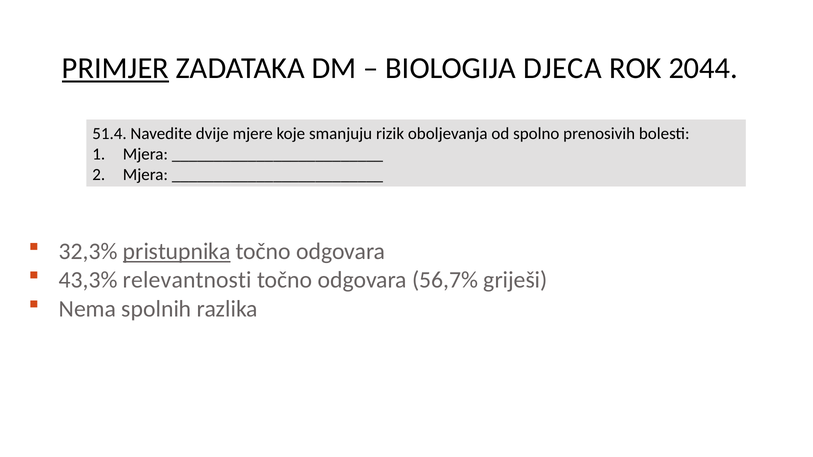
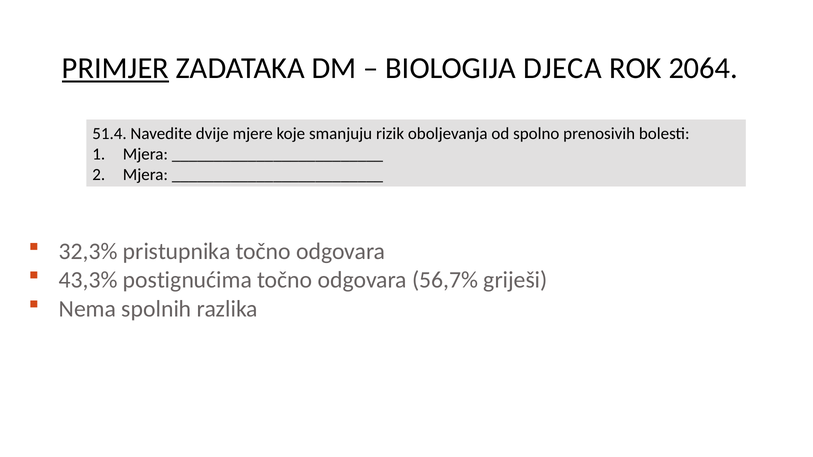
2044: 2044 -> 2064
pristupnika underline: present -> none
relevantnosti: relevantnosti -> postignućima
